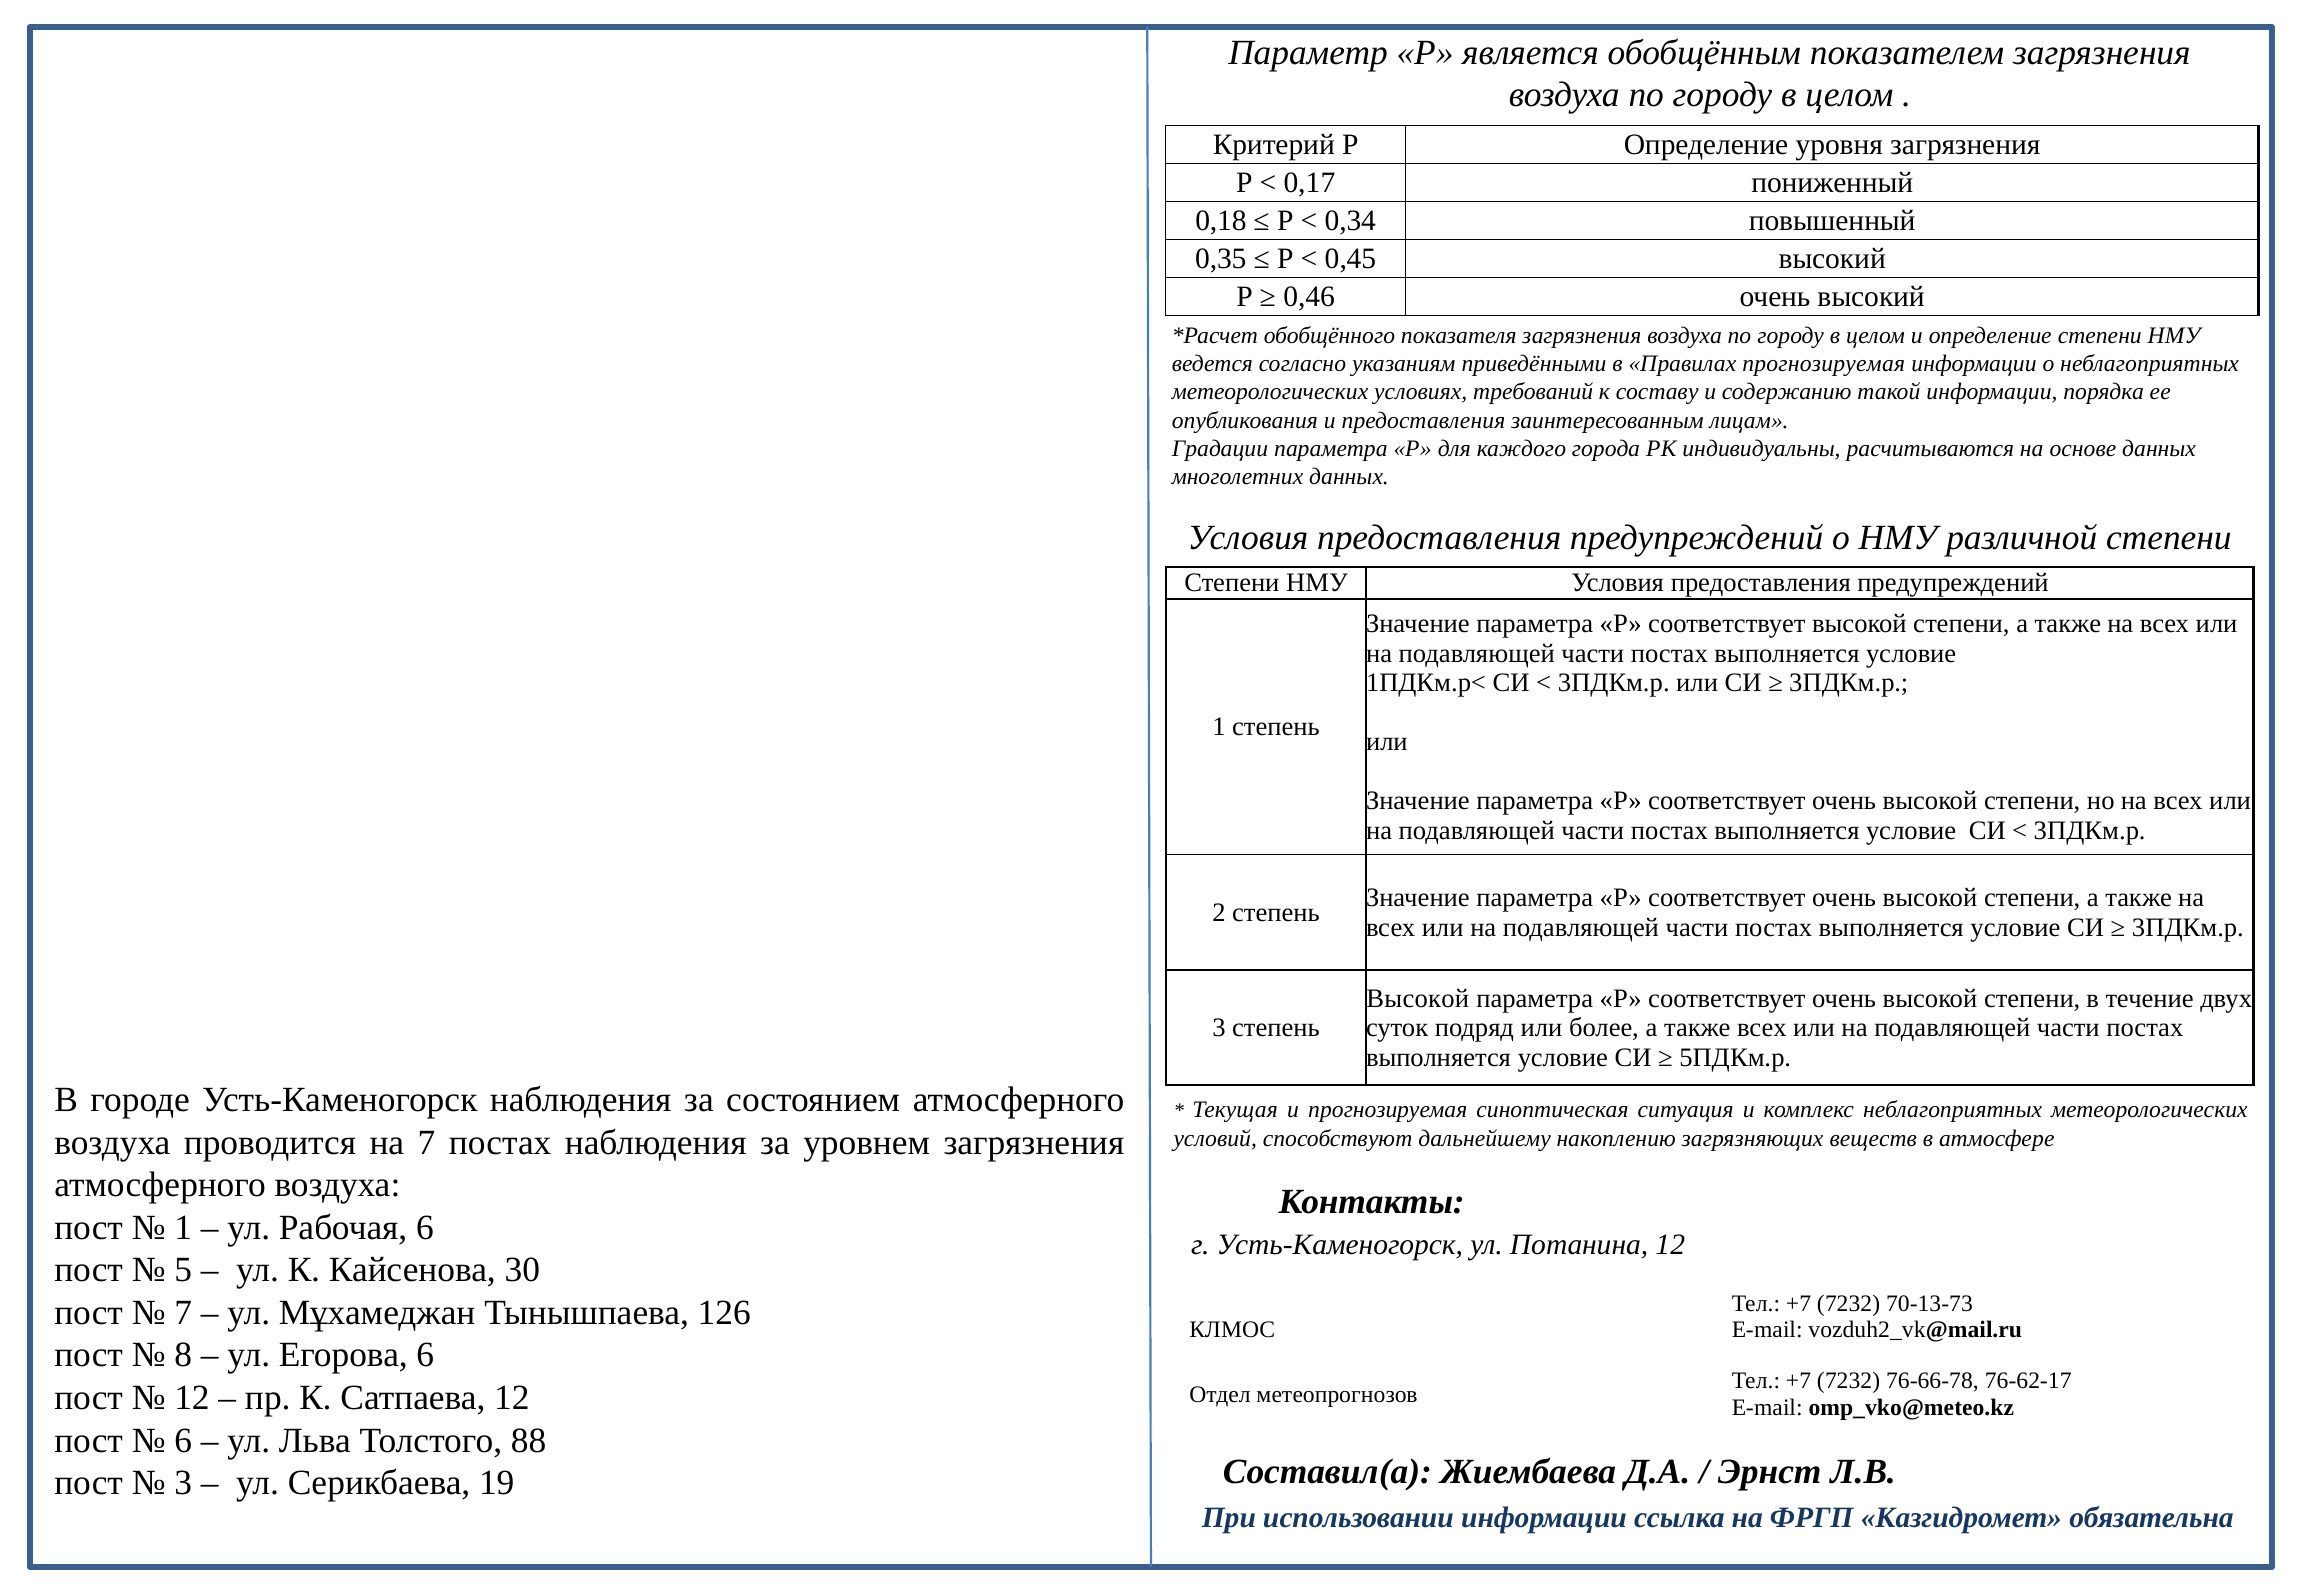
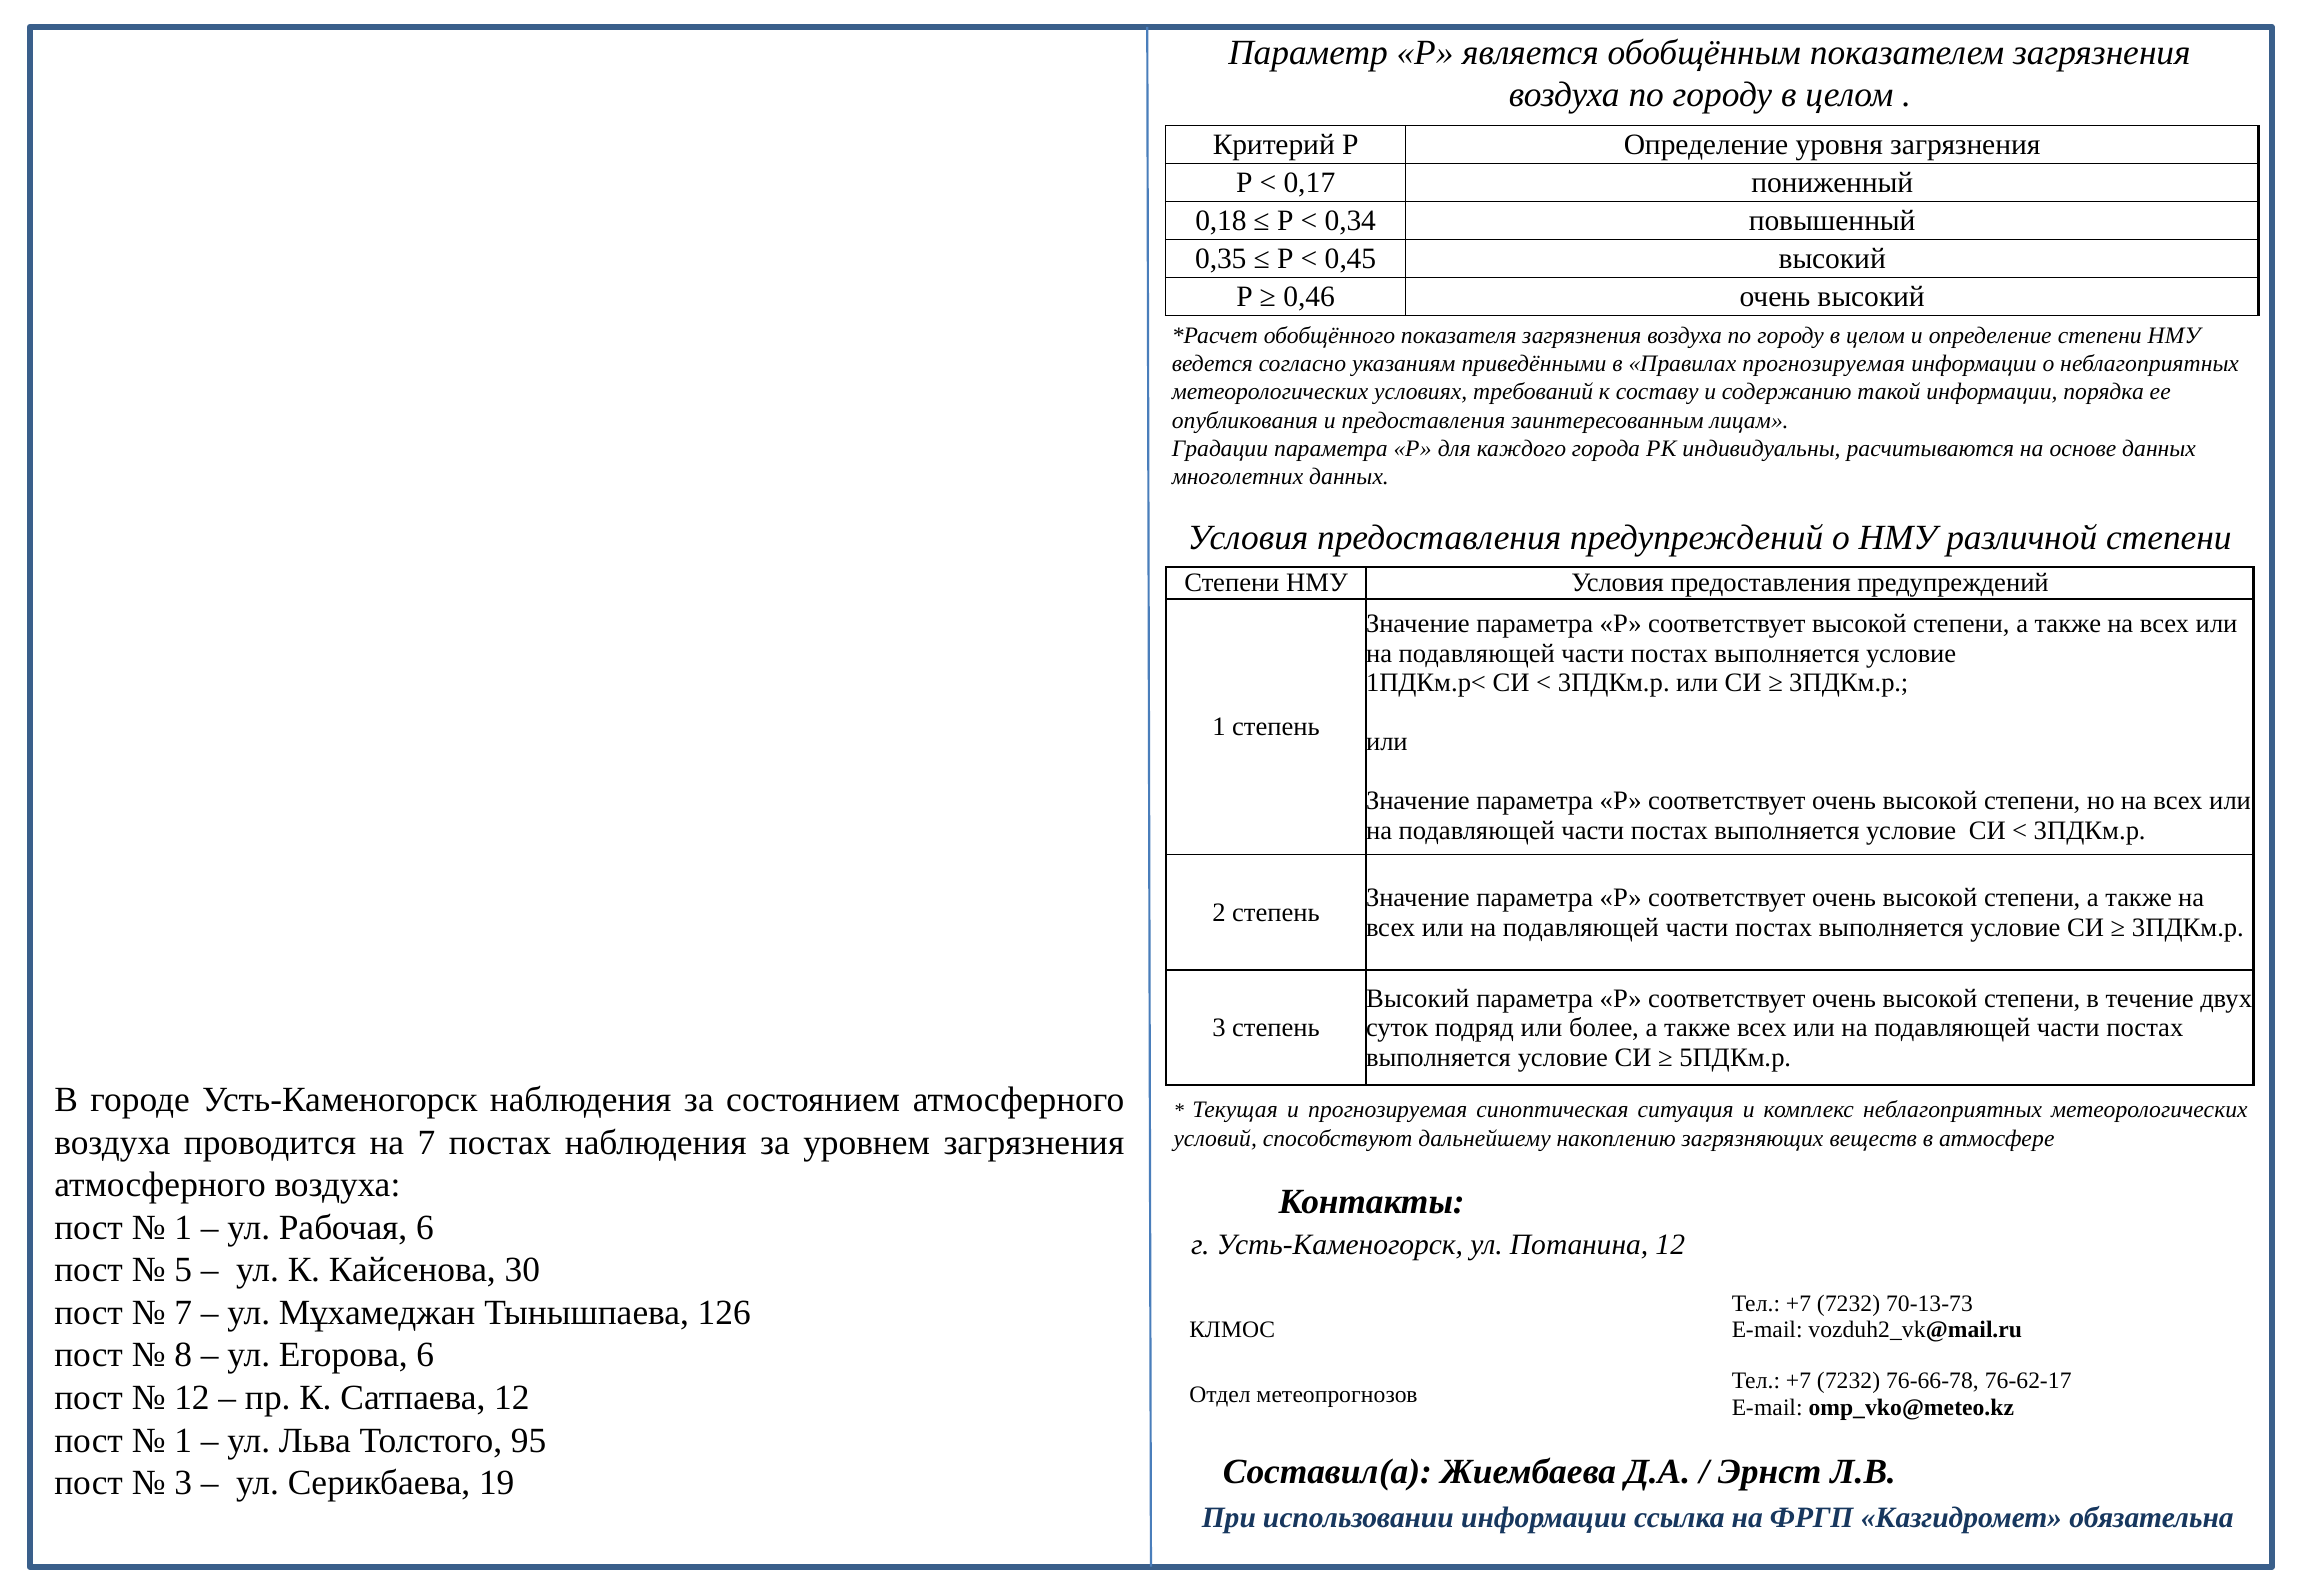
Высокой at (1418, 998): Высокой -> Высокий
6 at (183, 1440): 6 -> 1
88: 88 -> 95
